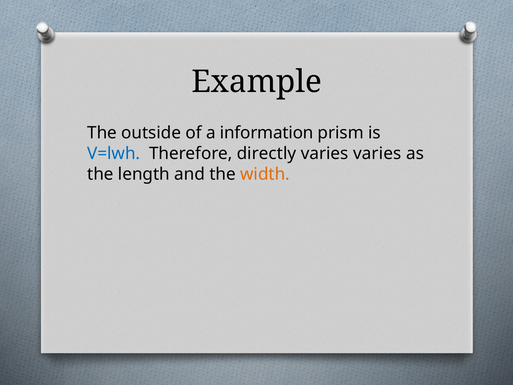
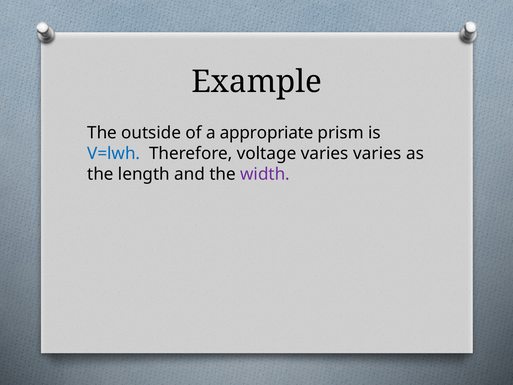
information: information -> appropriate
directly: directly -> voltage
width colour: orange -> purple
